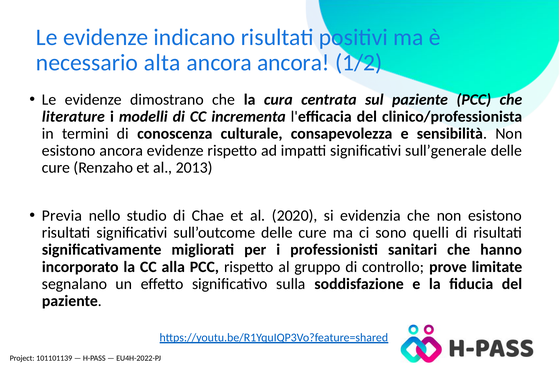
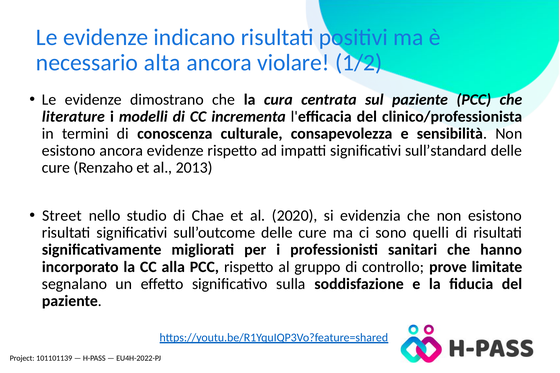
ancora ancora: ancora -> violare
sull’generale: sull’generale -> sull’standard
Previa: Previa -> Street
